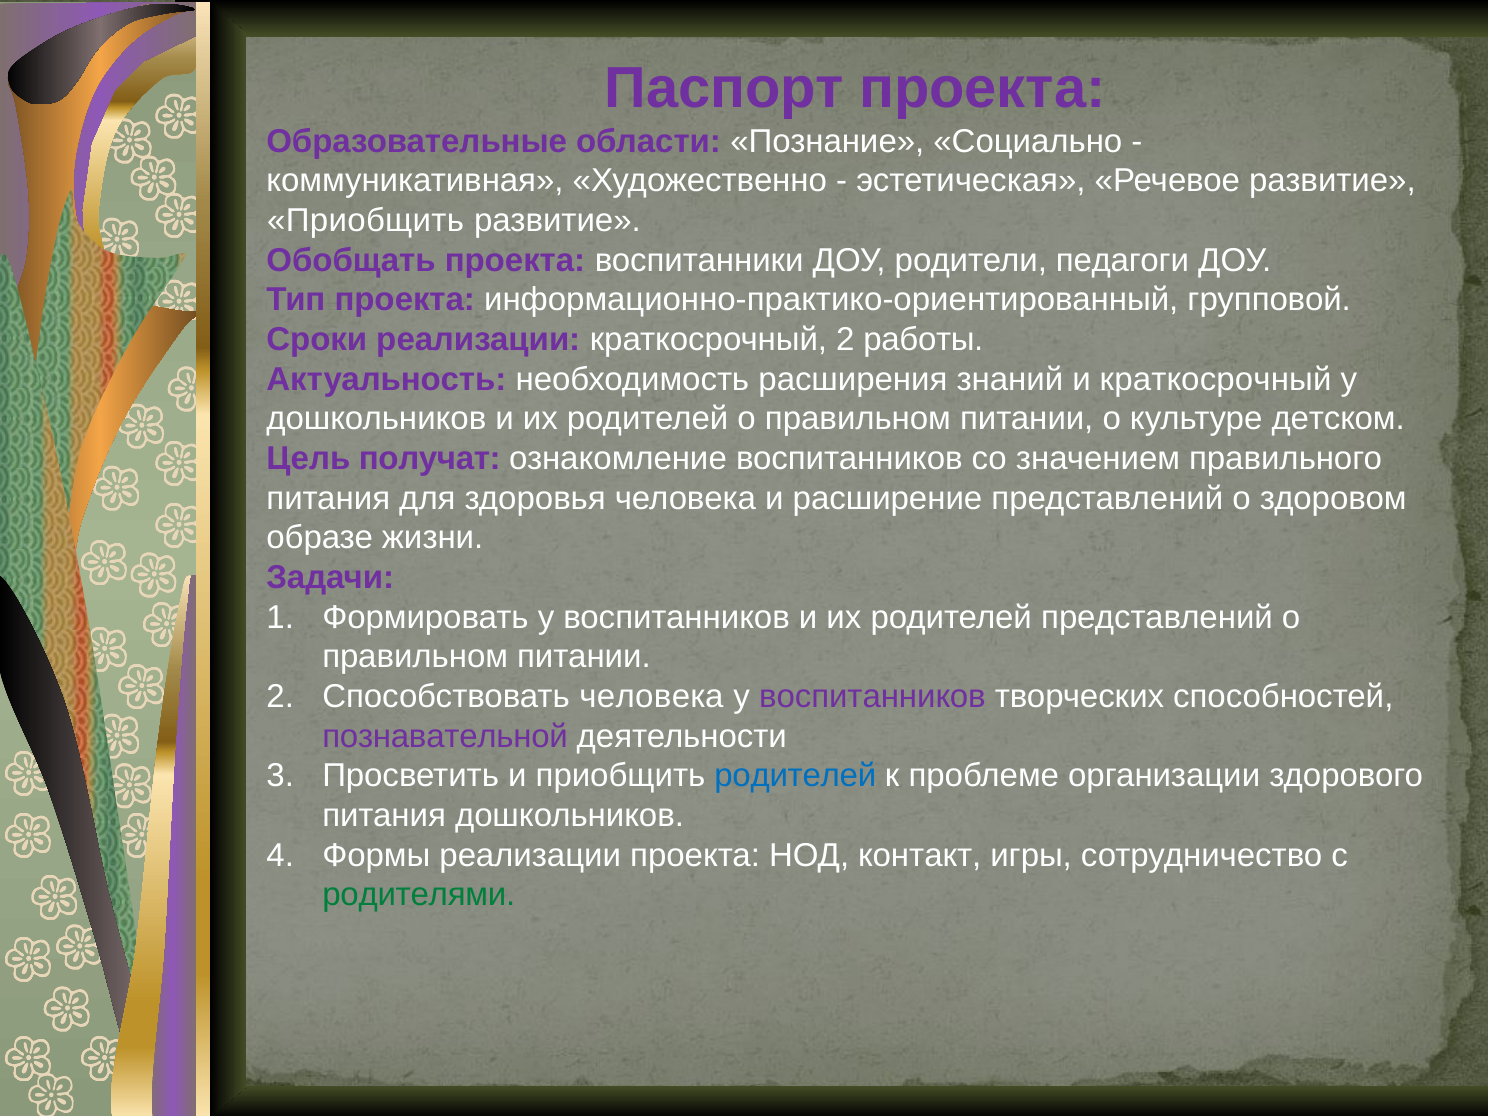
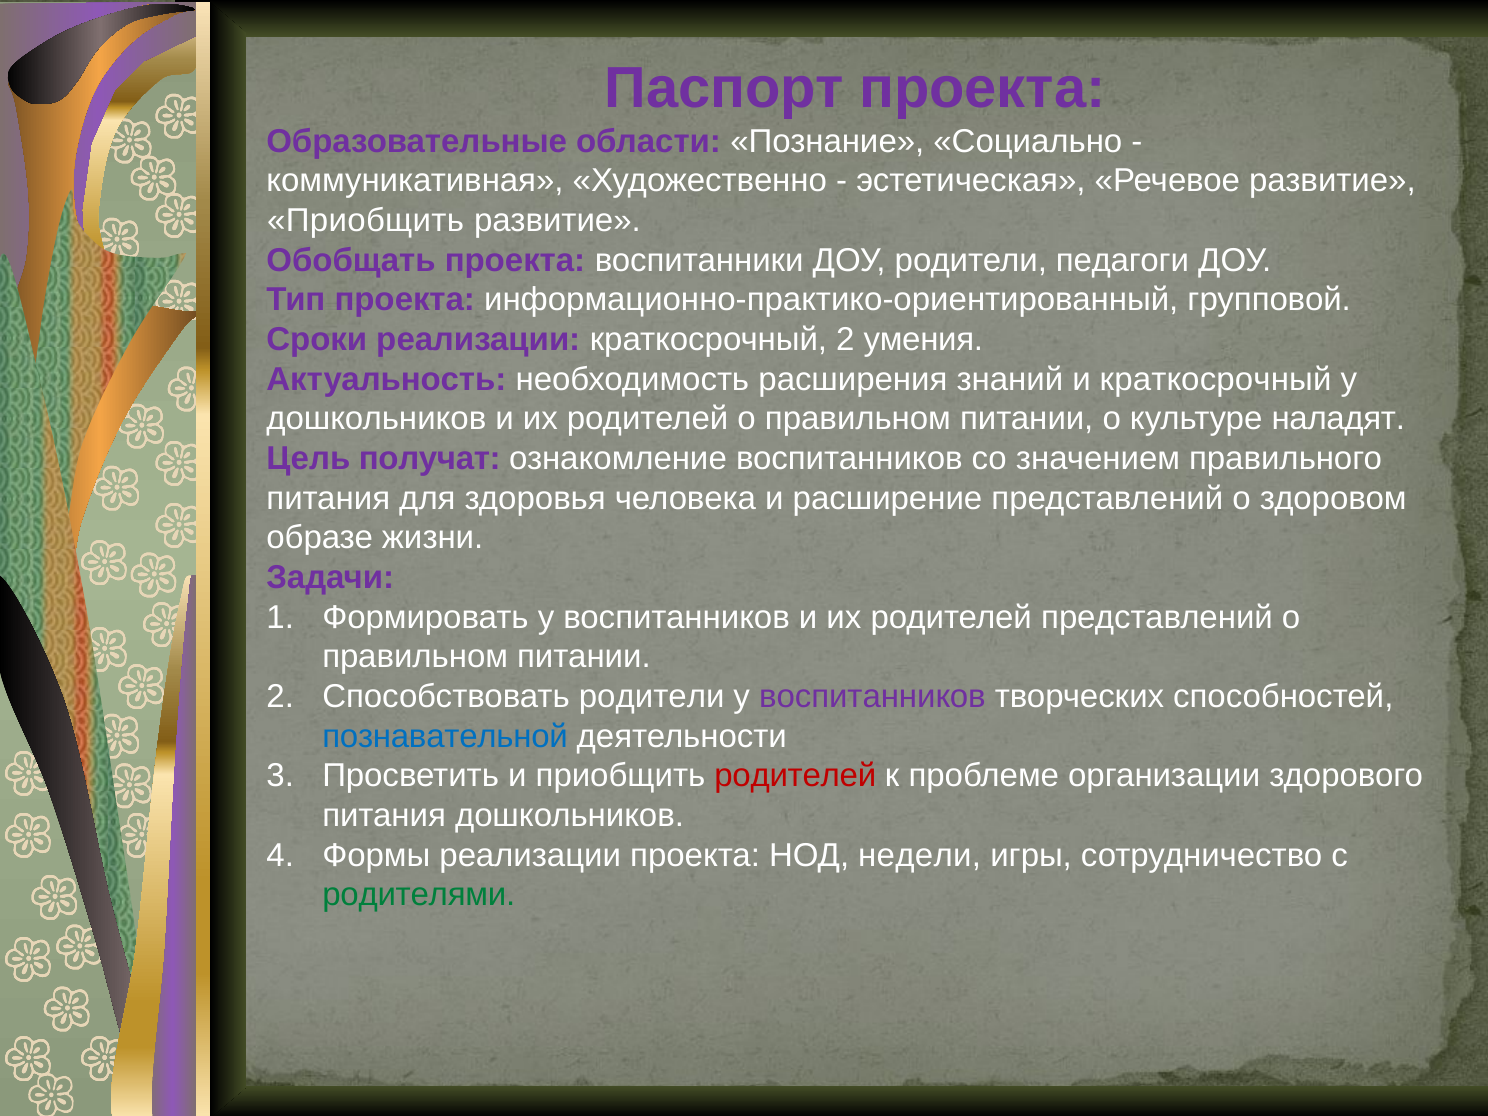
работы: работы -> умения
детском: детском -> наладят
Способствовать человека: человека -> родители
познавательной colour: purple -> blue
родителей at (795, 776) colour: blue -> red
контакт: контакт -> недели
